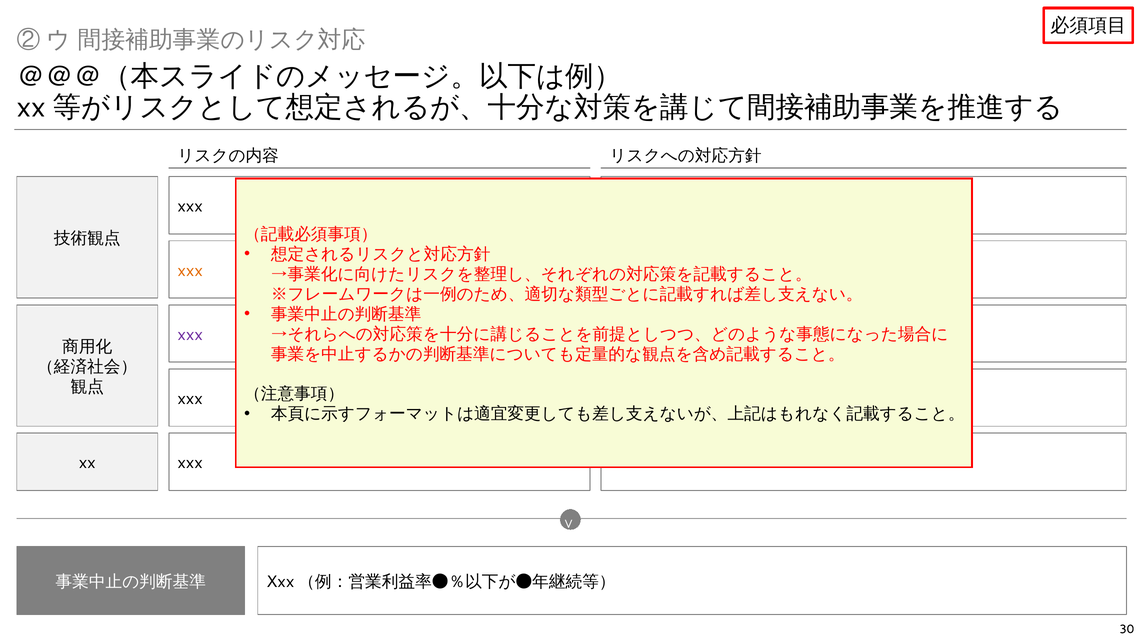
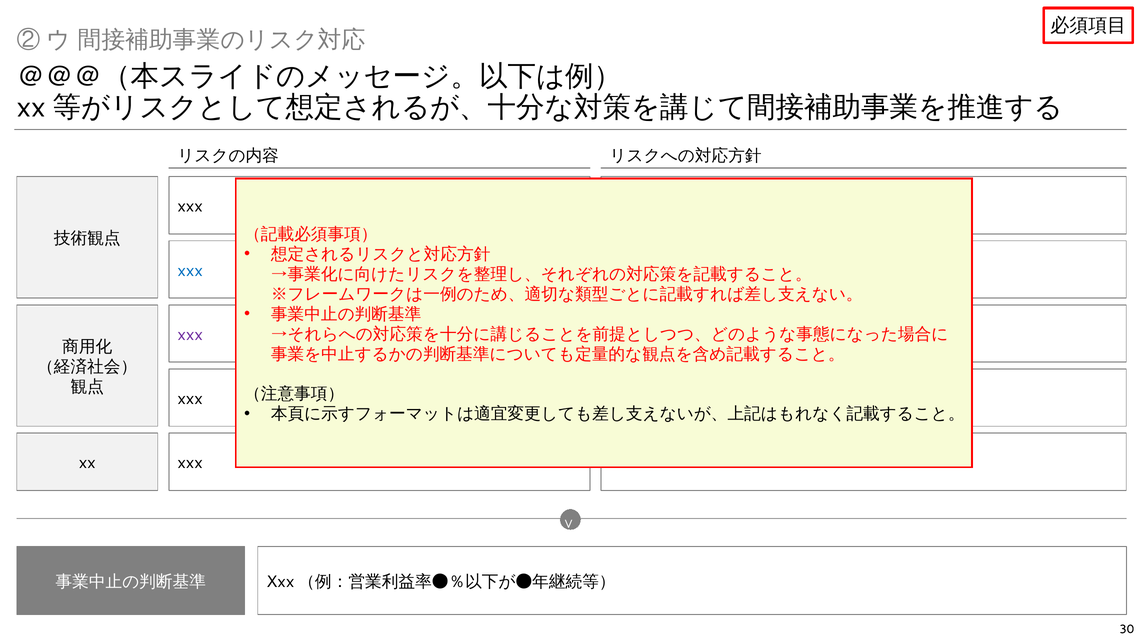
xxx at (190, 270) colour: orange -> blue
